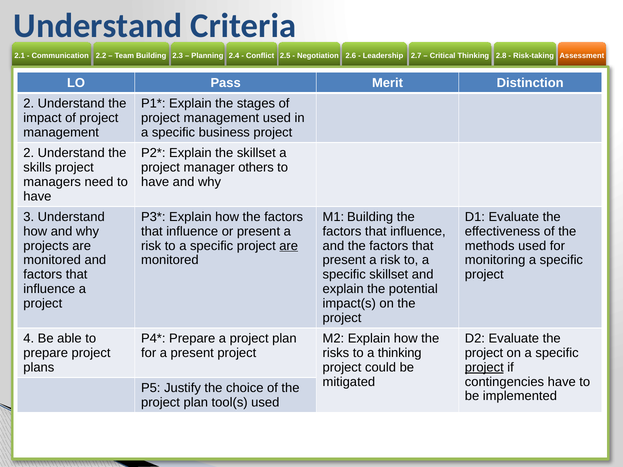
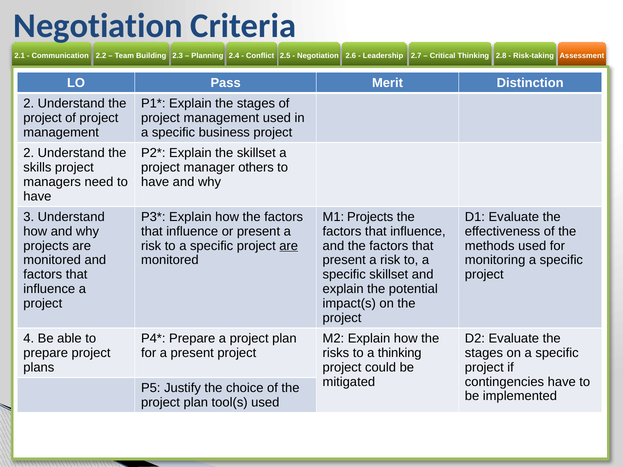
Understand at (98, 26): Understand -> Negotiation
impact at (42, 118): impact -> project
M1 Building: Building -> Projects
project at (484, 353): project -> stages
project at (484, 368) underline: present -> none
